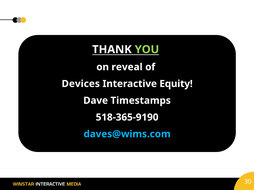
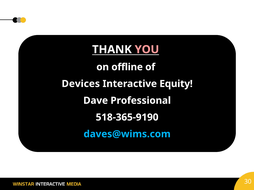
YOU colour: light green -> pink
reveal: reveal -> offline
Timestamps: Timestamps -> Professional
